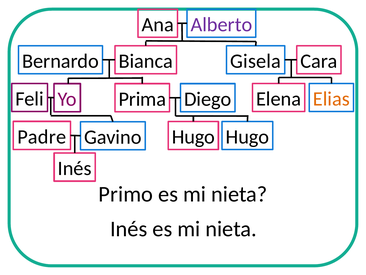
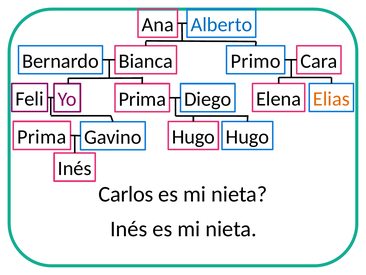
Alberto colour: purple -> blue
Gisela: Gisela -> Primo
Padre at (42, 137): Padre -> Prima
Primo: Primo -> Carlos
